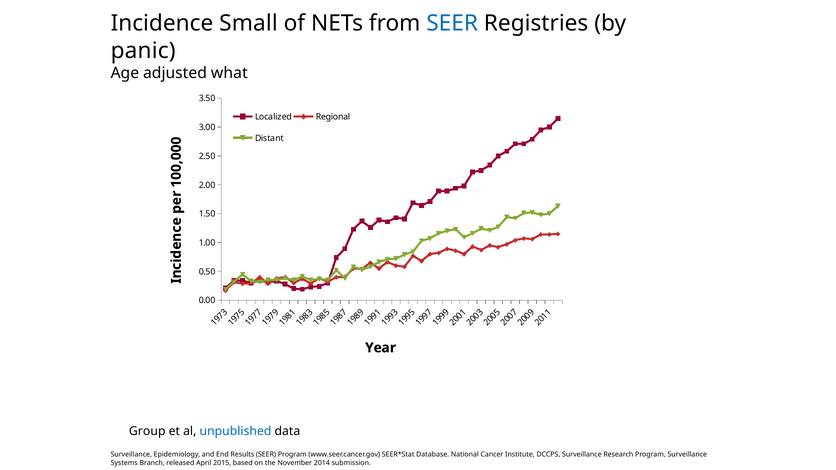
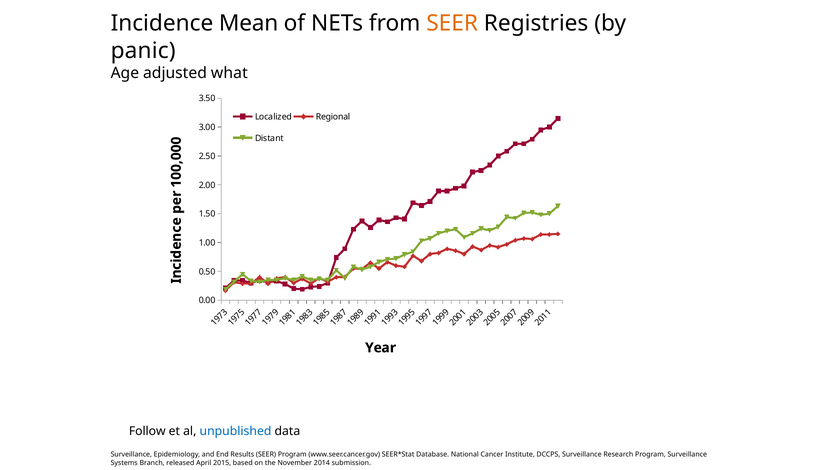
Small: Small -> Mean
SEER at (452, 23) colour: blue -> orange
Group: Group -> Follow
